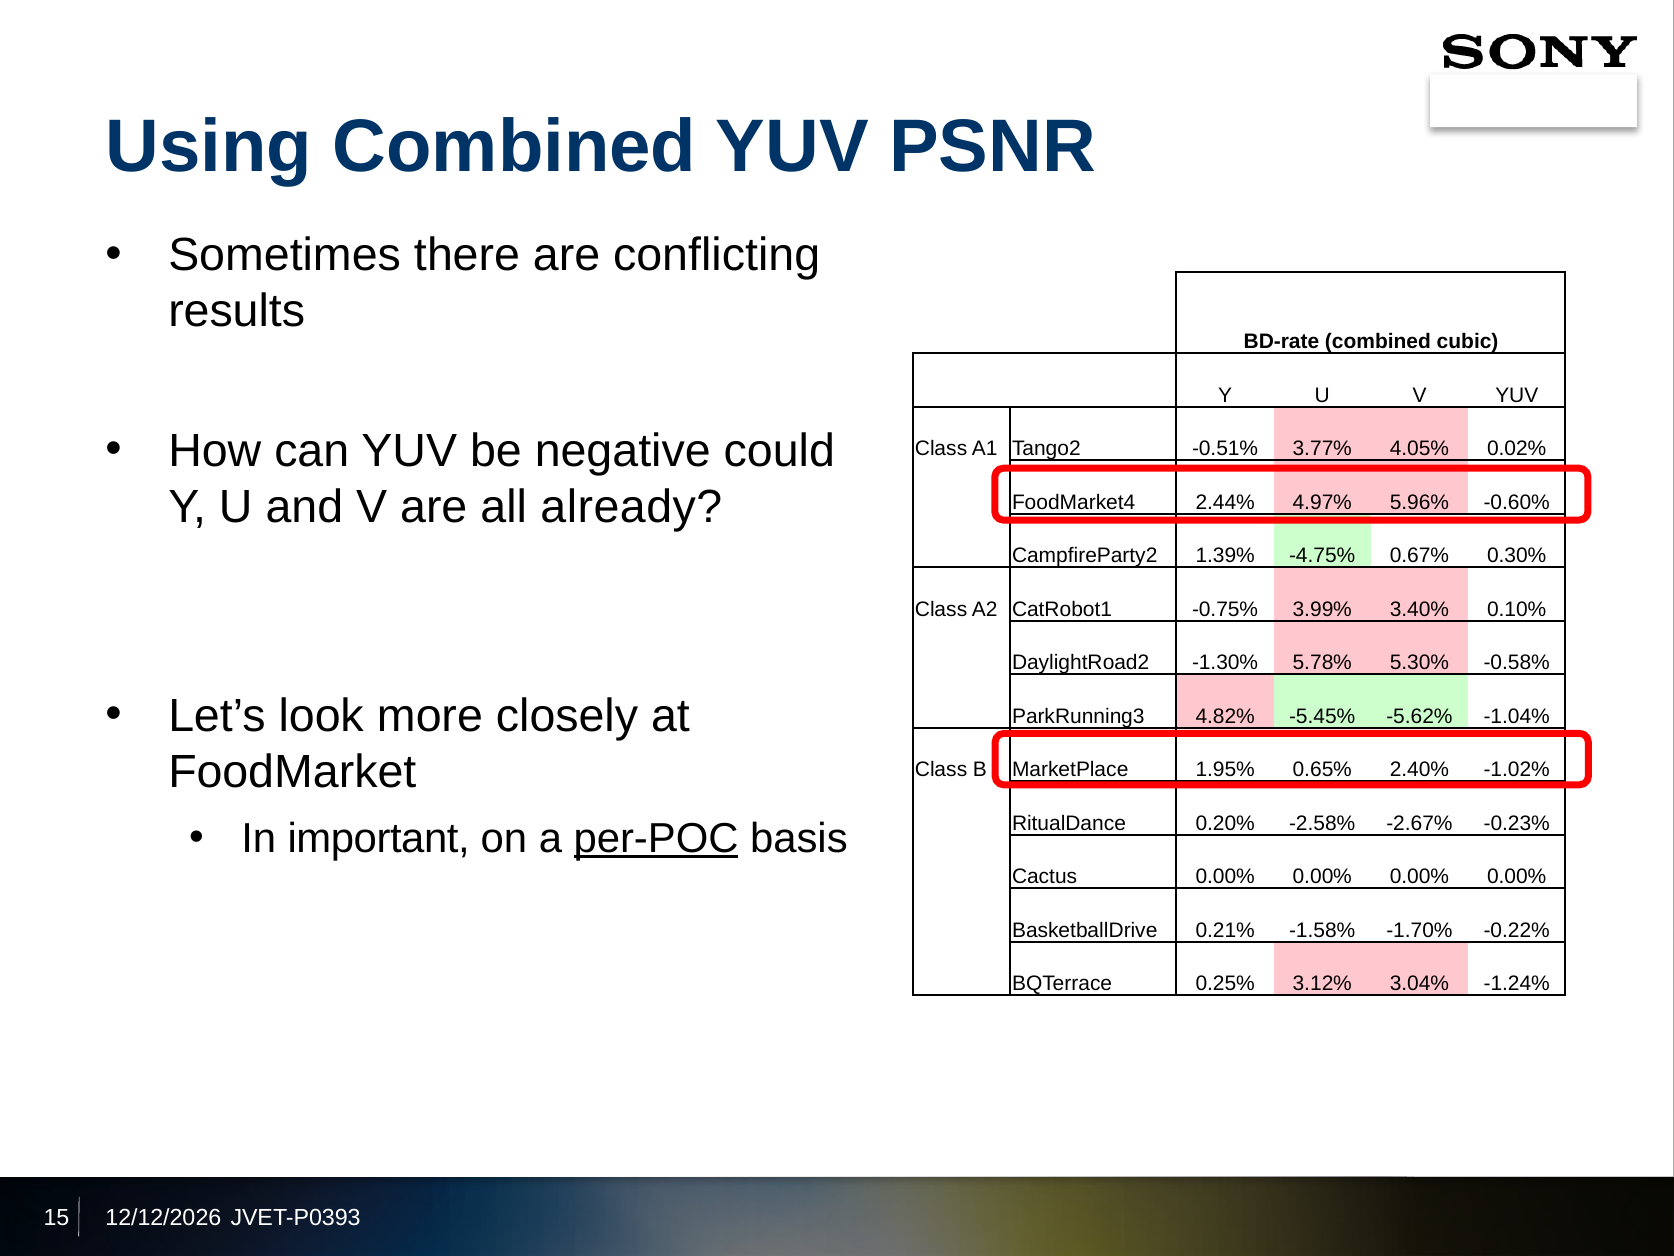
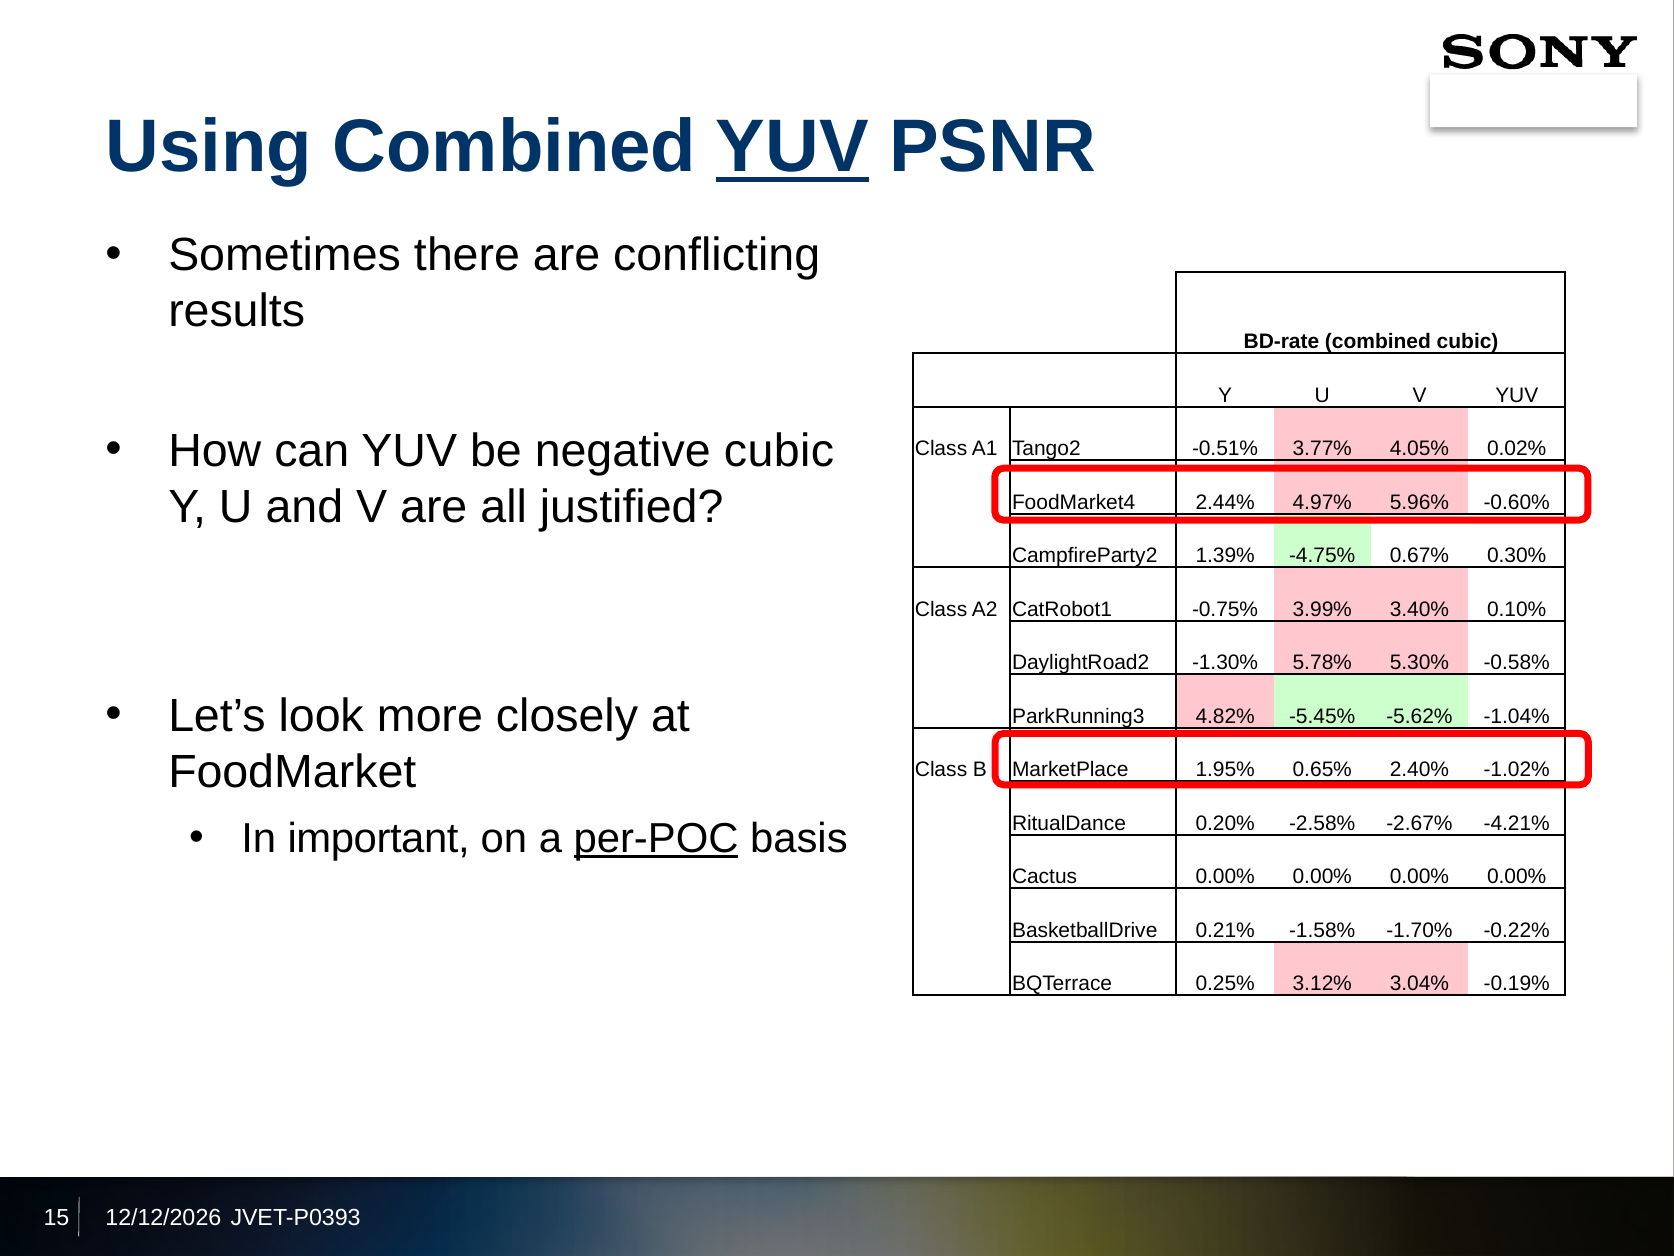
YUV at (792, 147) underline: none -> present
negative could: could -> cubic
already: already -> justified
-0.23%: -0.23% -> -4.21%
-1.24%: -1.24% -> -0.19%
